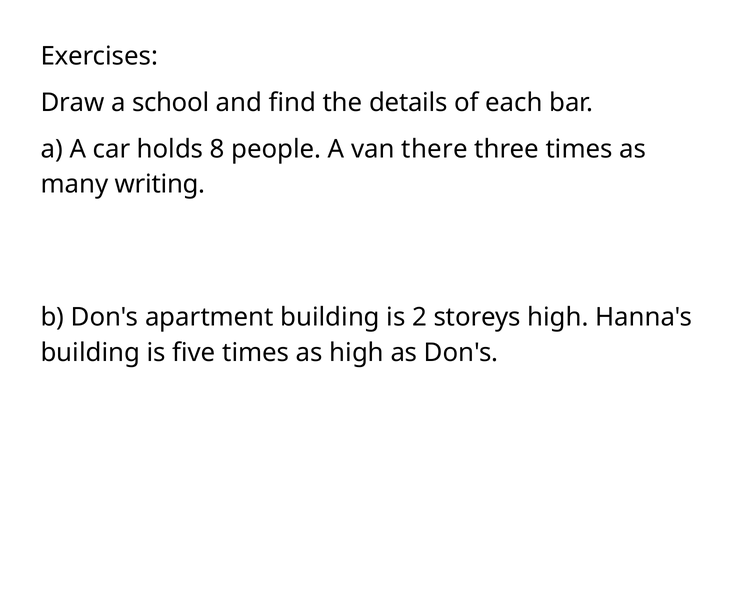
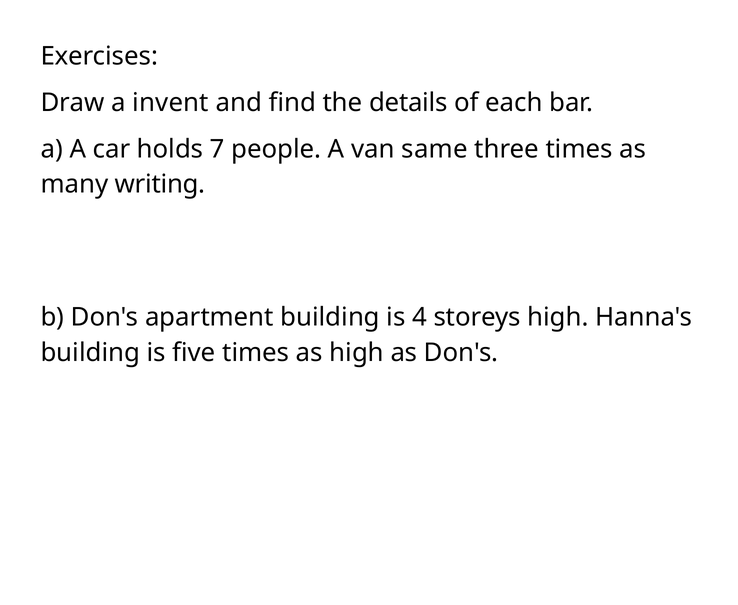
school: school -> invent
8: 8 -> 7
there: there -> same
2: 2 -> 4
